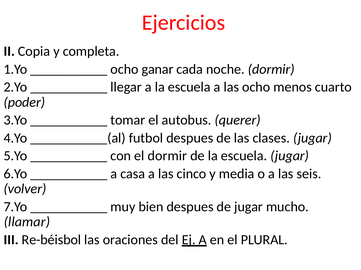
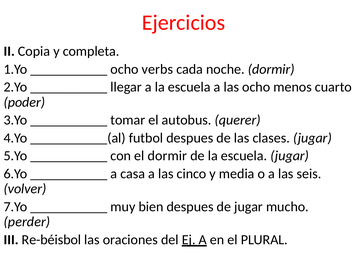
ganar: ganar -> verbs
llamar: llamar -> perder
